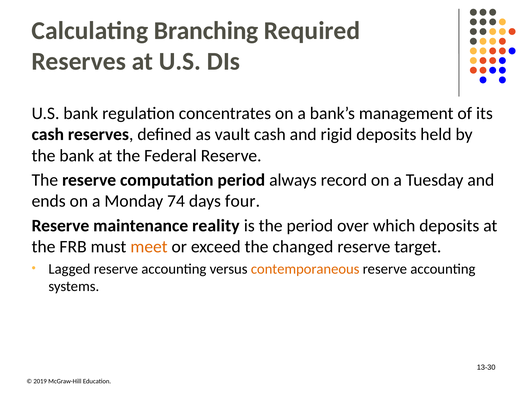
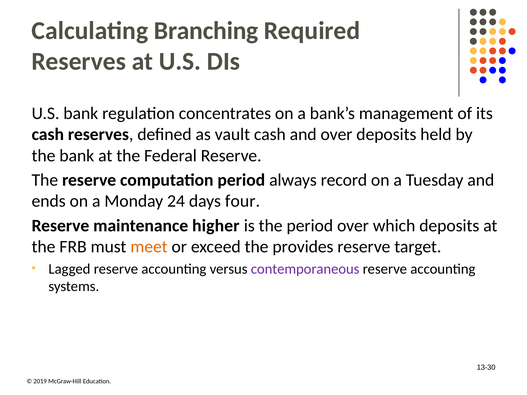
and rigid: rigid -> over
74: 74 -> 24
reality: reality -> higher
changed: changed -> provides
contemporaneous colour: orange -> purple
